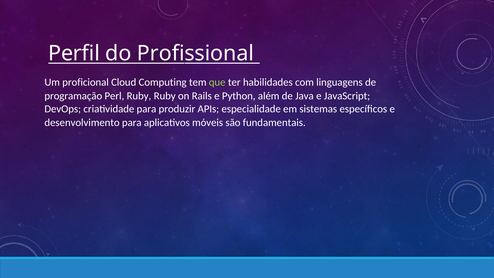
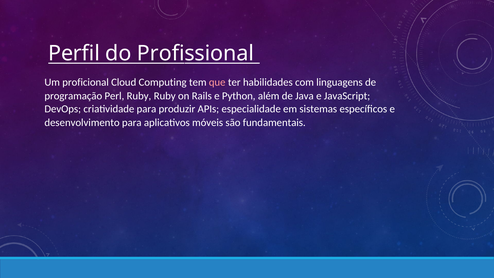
que colour: light green -> pink
